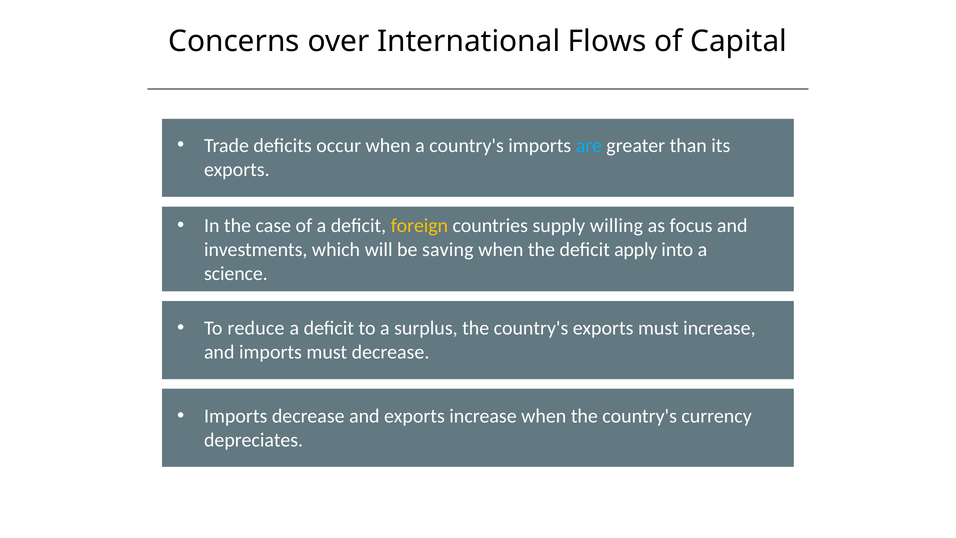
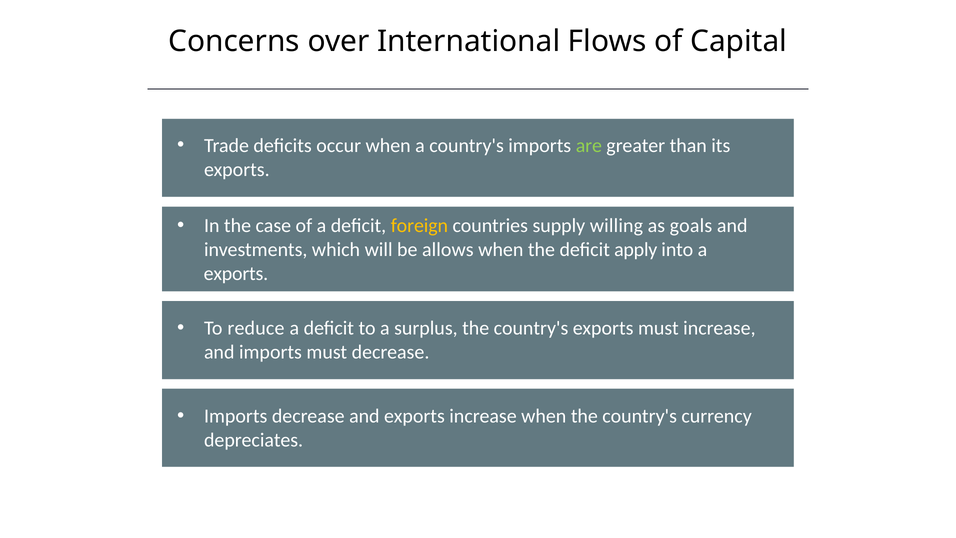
are colour: light blue -> light green
focus: focus -> goals
saving: saving -> allows
science at (236, 273): science -> exports
